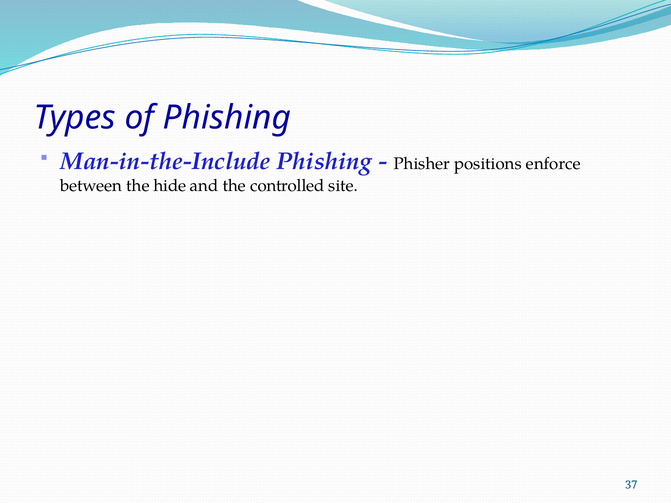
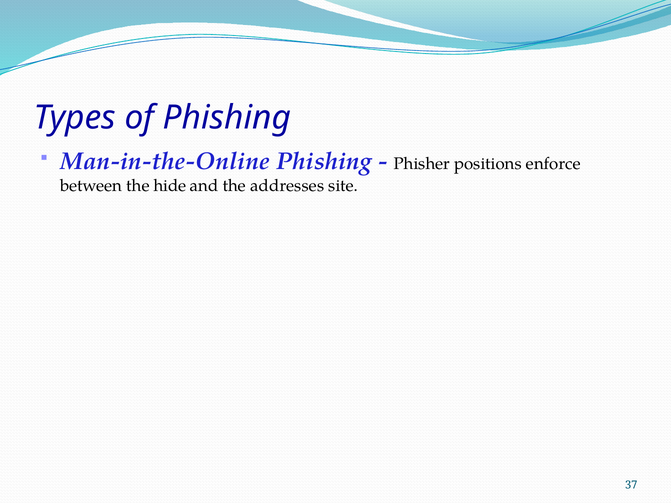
Man-in-the-Include: Man-in-the-Include -> Man-in-the-Online
controlled: controlled -> addresses
